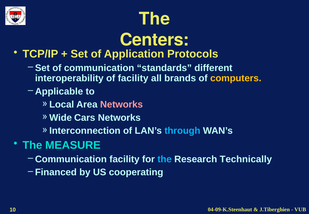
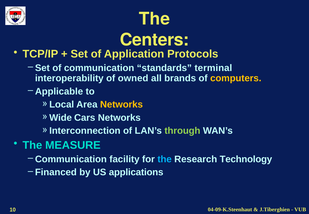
different: different -> terminal
of facility: facility -> owned
Networks at (121, 104) colour: pink -> yellow
through colour: light blue -> light green
Technically: Technically -> Technology
cooperating: cooperating -> applications
